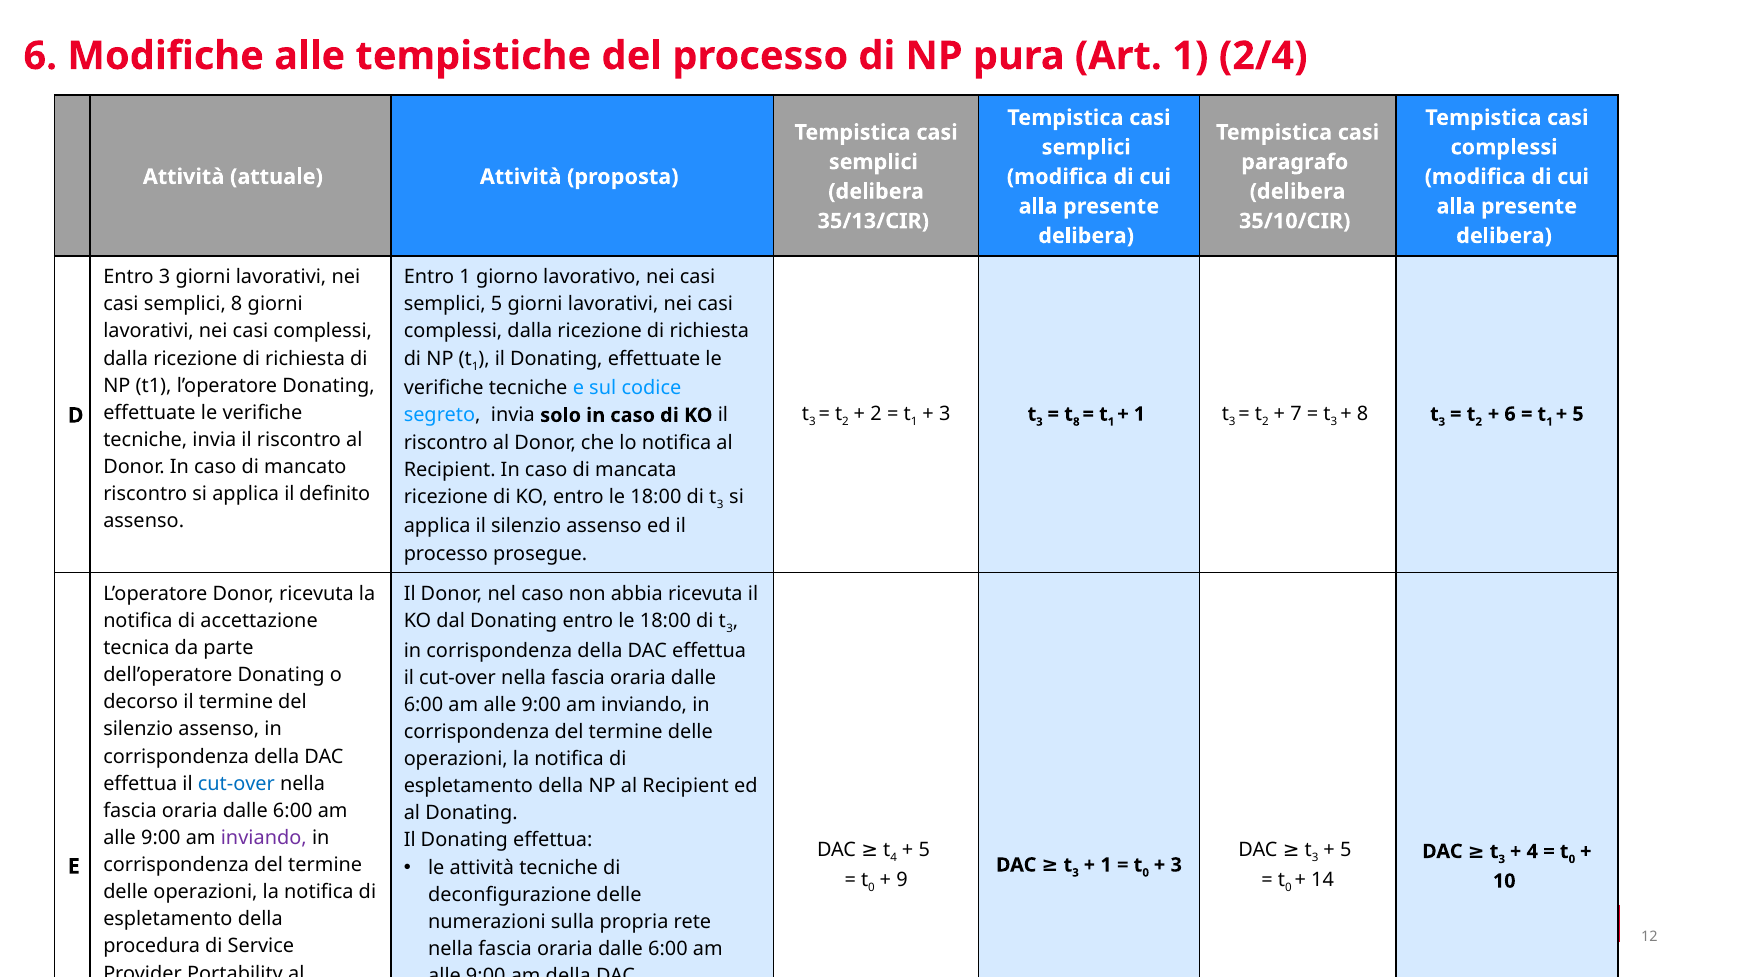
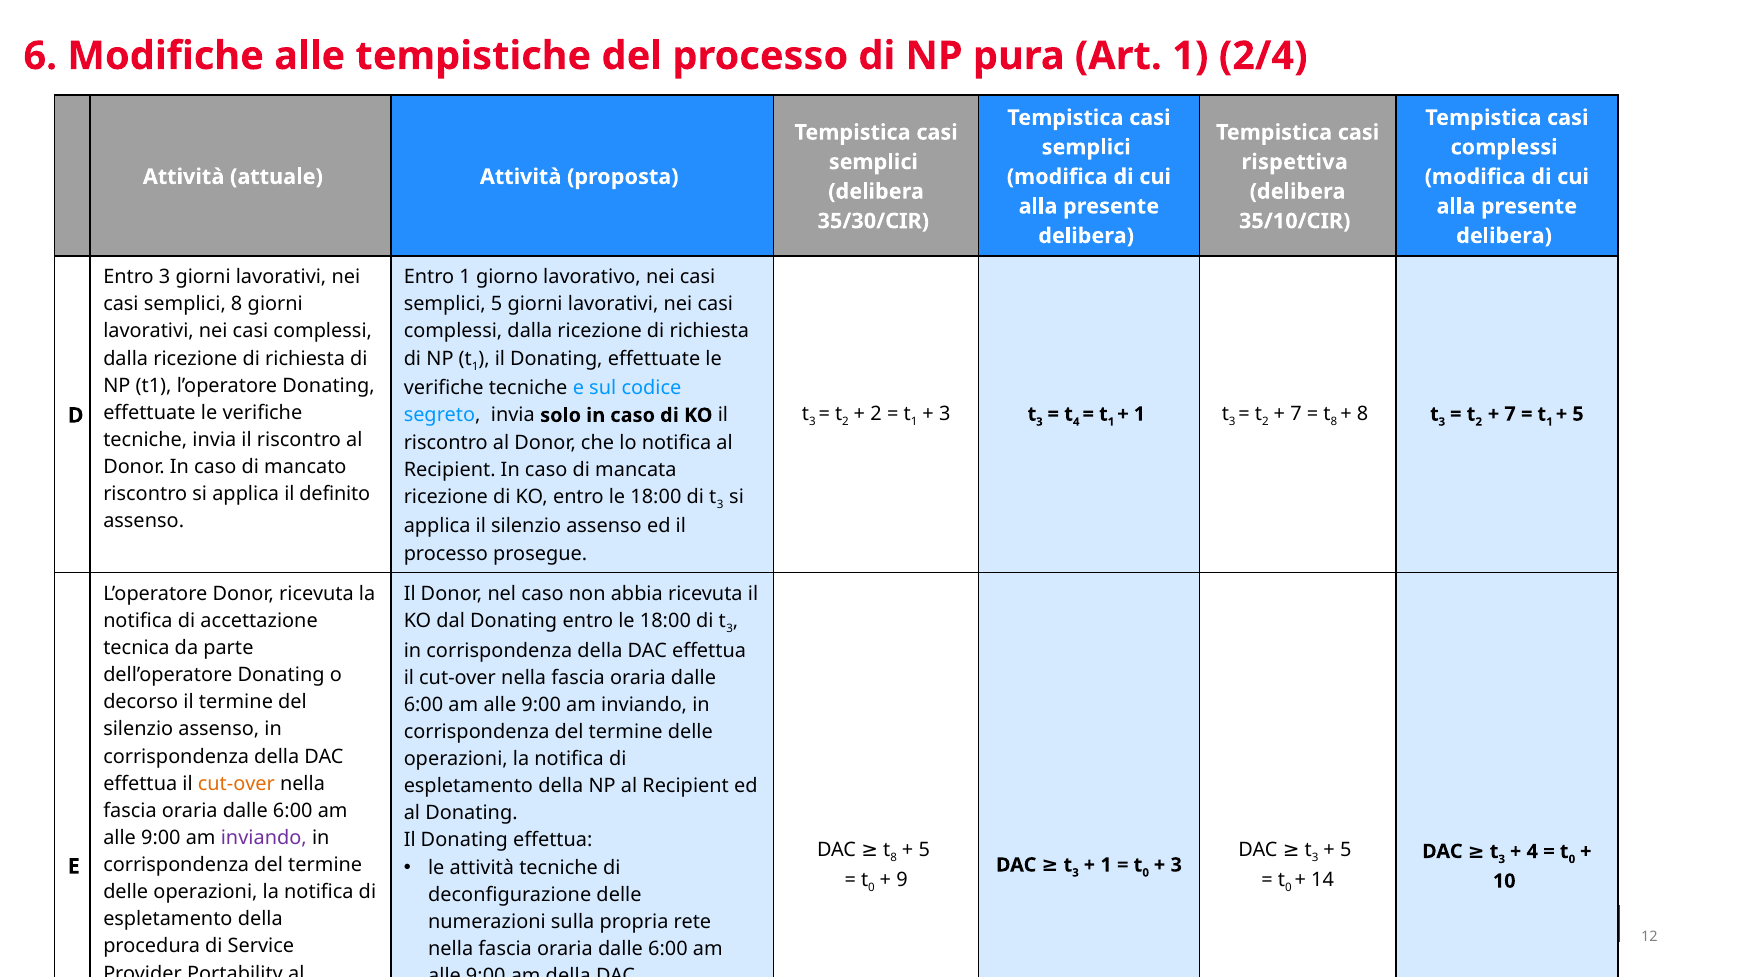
paragrafo: paragrafo -> rispettiva
35/13/CIR: 35/13/CIR -> 35/30/CIR
8 at (1076, 422): 8 -> 4
3 at (1334, 422): 3 -> 8
6 at (1510, 414): 6 -> 7
cut-over at (236, 784) colour: blue -> orange
4 at (894, 858): 4 -> 8
